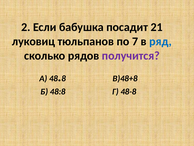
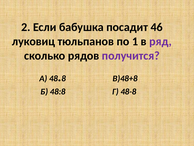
21: 21 -> 46
7: 7 -> 1
ряд colour: blue -> purple
